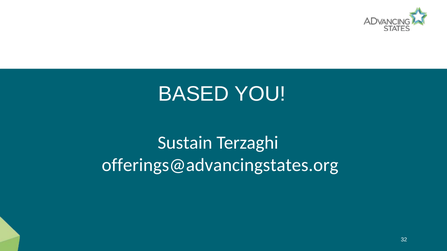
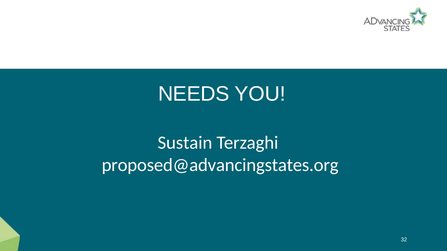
BASED: BASED -> NEEDS
offerings@advancingstates.org: offerings@advancingstates.org -> proposed@advancingstates.org
